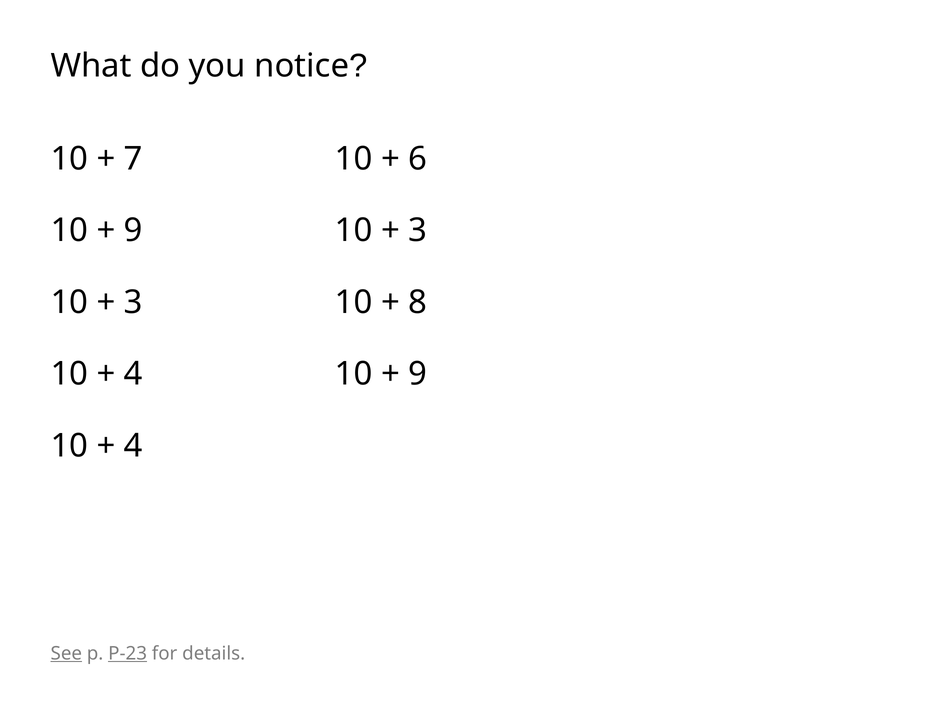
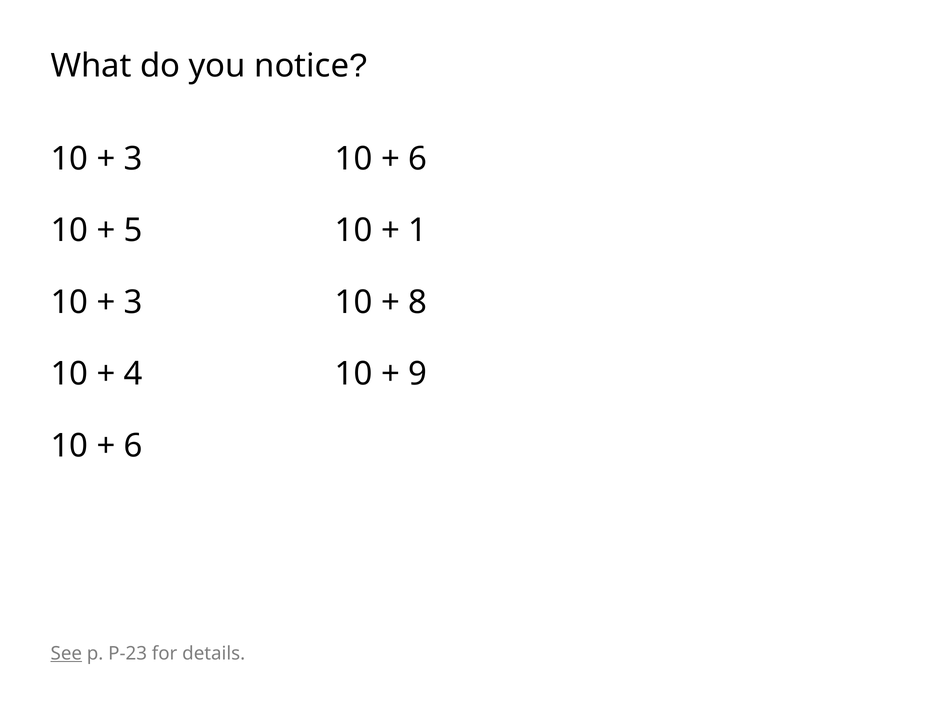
7 at (133, 159): 7 -> 3
9 at (133, 231): 9 -> 5
3 at (418, 231): 3 -> 1
4 at (133, 446): 4 -> 6
P-23 underline: present -> none
